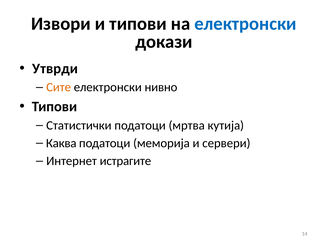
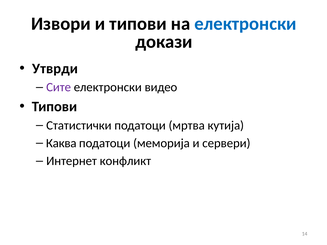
Сите colour: orange -> purple
нивно: нивно -> видео
истрагите: истрагите -> конфликт
